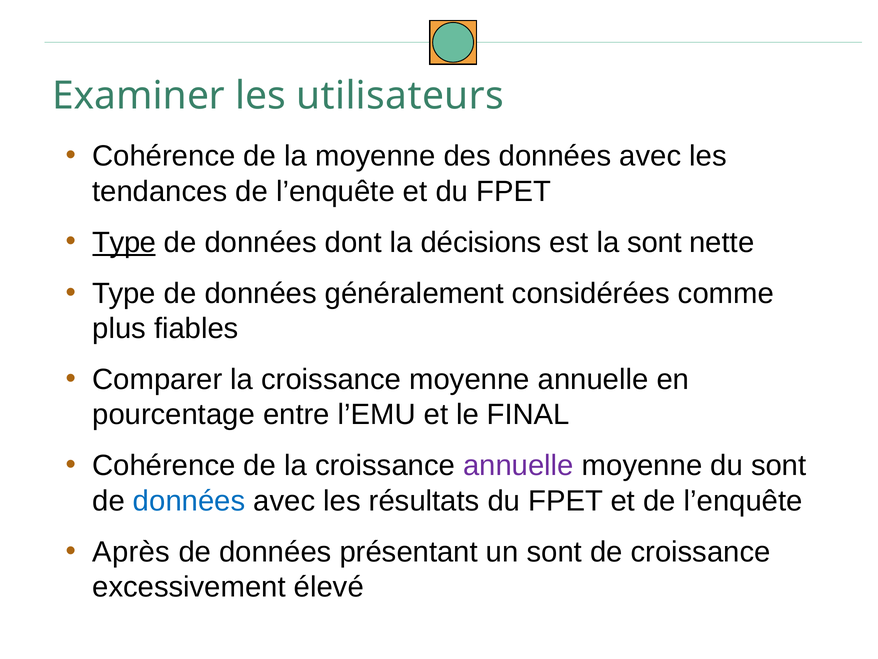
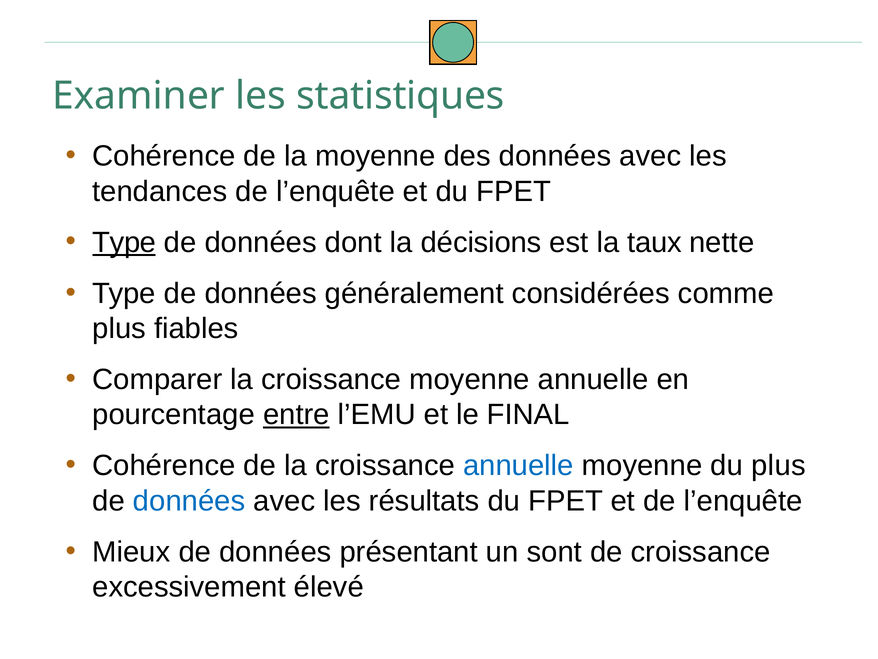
utilisateurs: utilisateurs -> statistiques
la sont: sont -> taux
entre underline: none -> present
annuelle at (518, 465) colour: purple -> blue
du sont: sont -> plus
Après: Après -> Mieux
